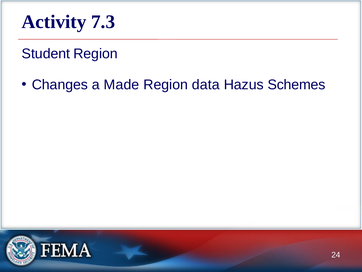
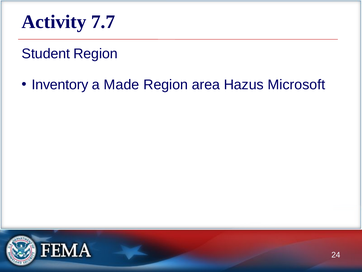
7.3: 7.3 -> 7.7
Changes: Changes -> Inventory
data: data -> area
Schemes: Schemes -> Microsoft
